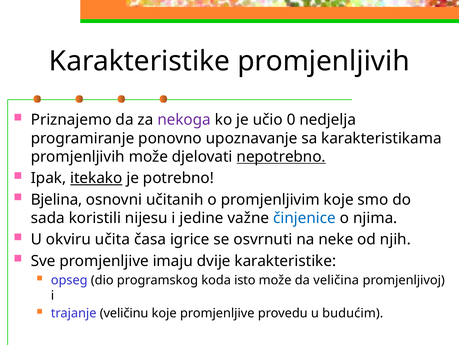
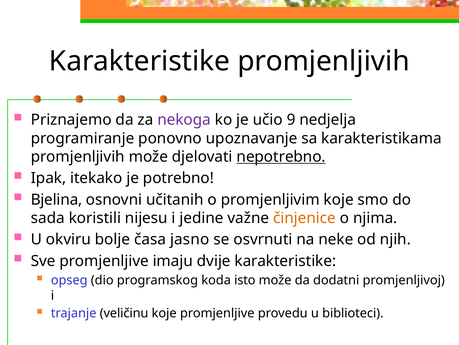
0: 0 -> 9
itekako underline: present -> none
činjenice colour: blue -> orange
učita: učita -> bolje
igrice: igrice -> jasno
veličina: veličina -> dodatni
budućim: budućim -> biblioteci
